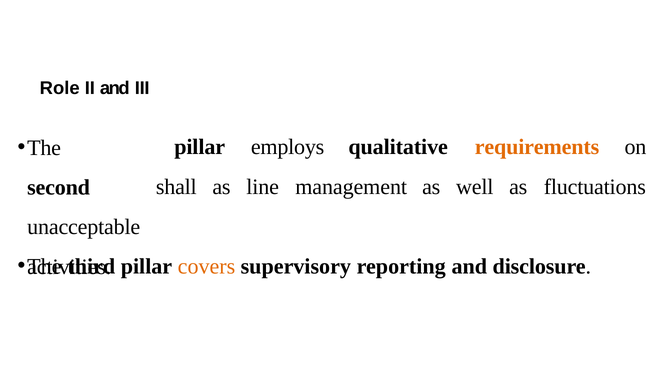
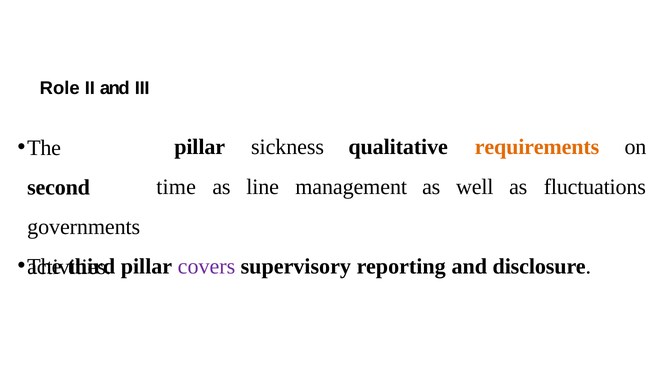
employs: employs -> sickness
shall: shall -> time
unacceptable: unacceptable -> governments
covers colour: orange -> purple
